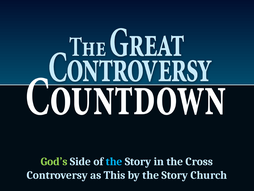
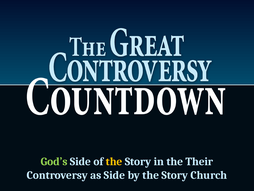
the at (114, 161) colour: light blue -> yellow
Cross: Cross -> Their
as This: This -> Side
